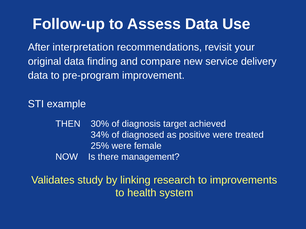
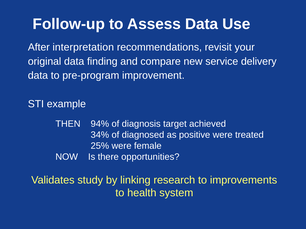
30%: 30% -> 94%
management: management -> opportunities
